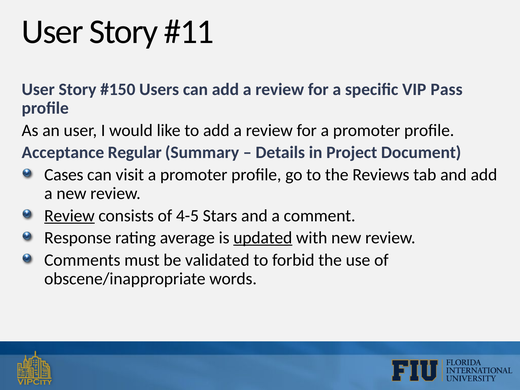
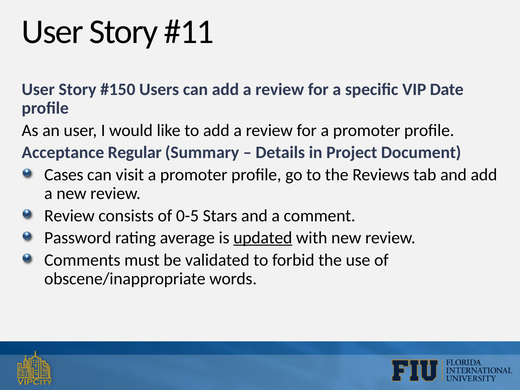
Pass: Pass -> Date
Review at (69, 216) underline: present -> none
4-5: 4-5 -> 0-5
Response: Response -> Password
